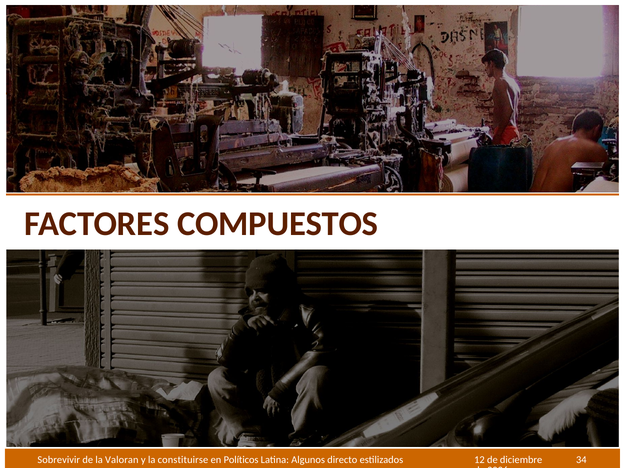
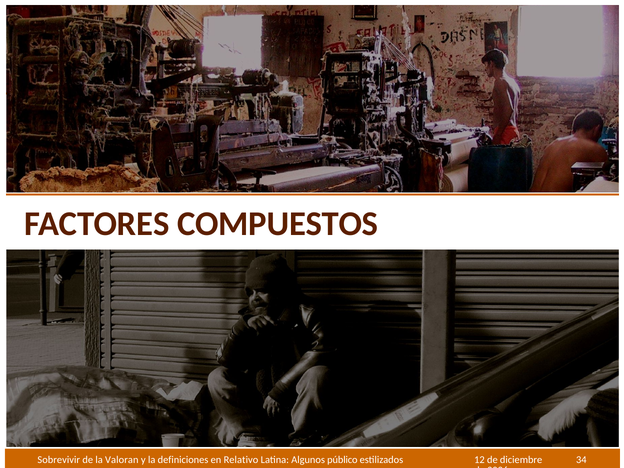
constituirse: constituirse -> definiciones
Políticos: Políticos -> Relativo
directo: directo -> público
